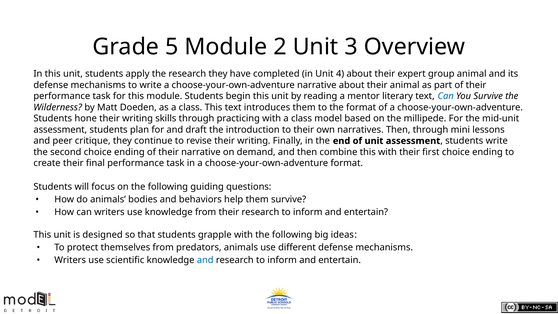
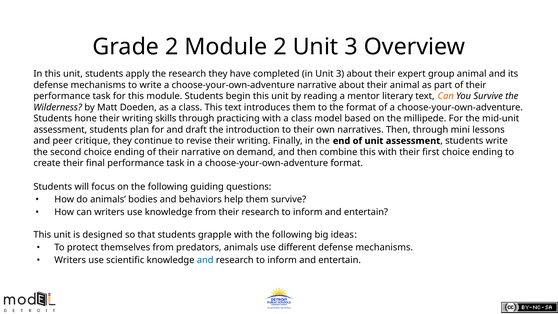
Grade 5: 5 -> 2
in Unit 4: 4 -> 3
Can at (446, 96) colour: blue -> orange
